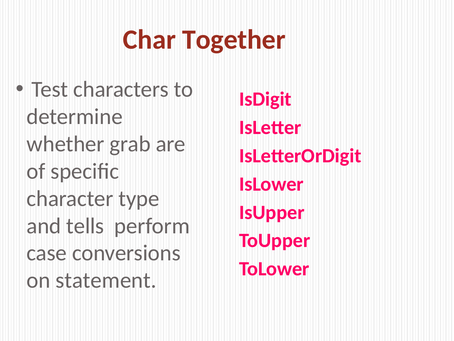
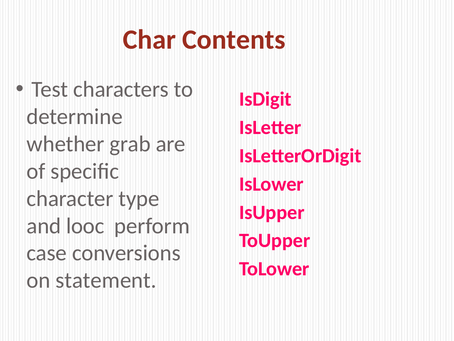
Together: Together -> Contents
tells: tells -> looc
